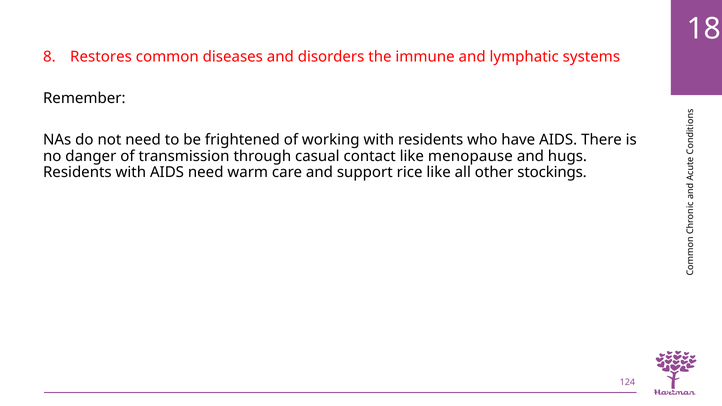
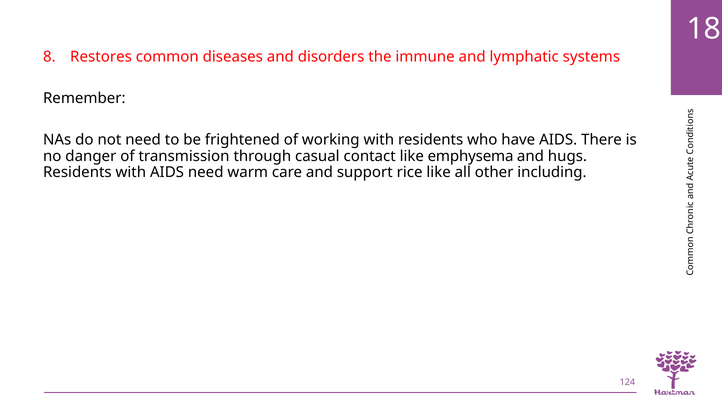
menopause: menopause -> emphysema
stockings: stockings -> including
